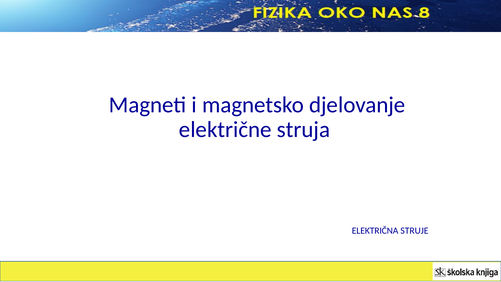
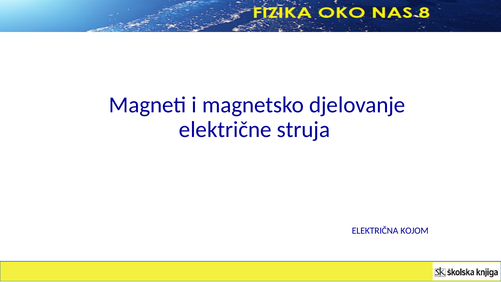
STRUJE: STRUJE -> KOJOM
